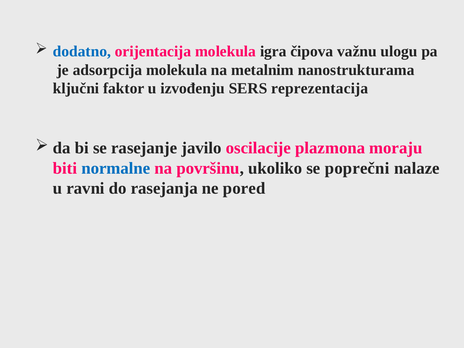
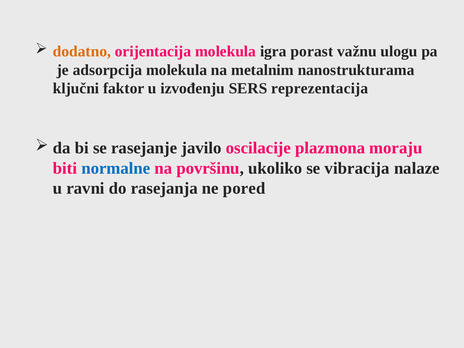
dodatno colour: blue -> orange
čipova: čipova -> porast
poprečni: poprečni -> vibracija
